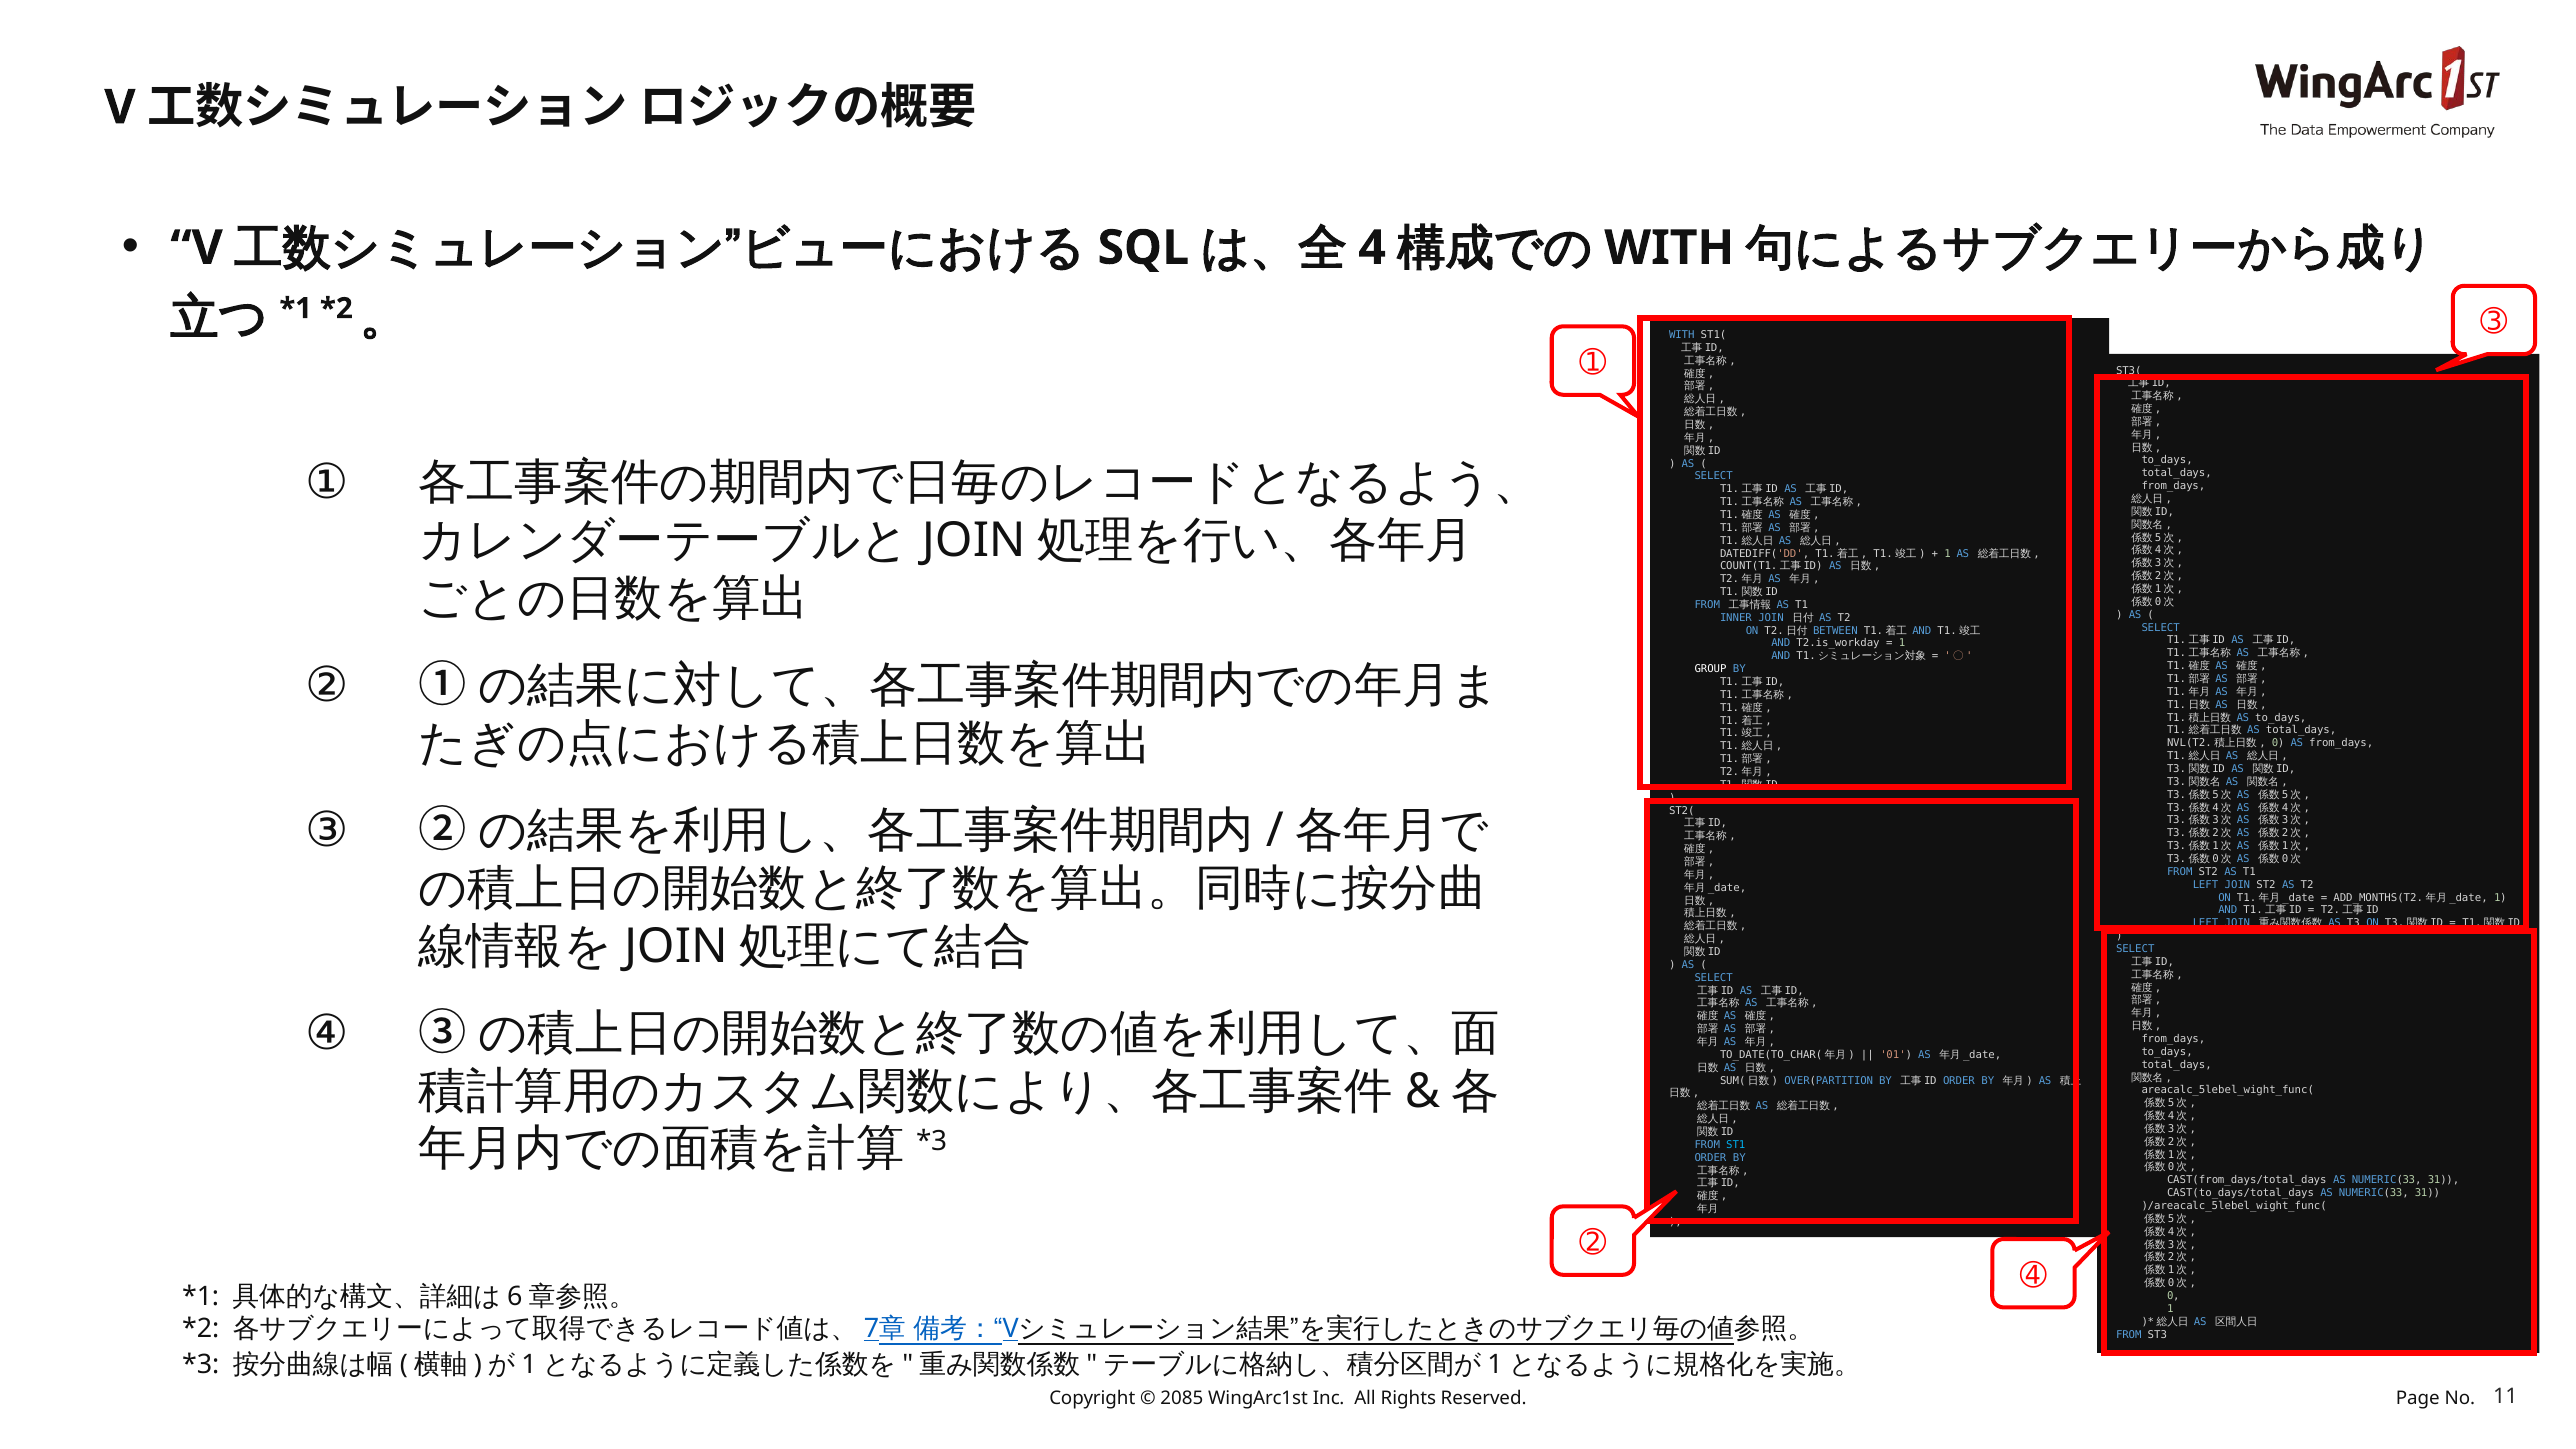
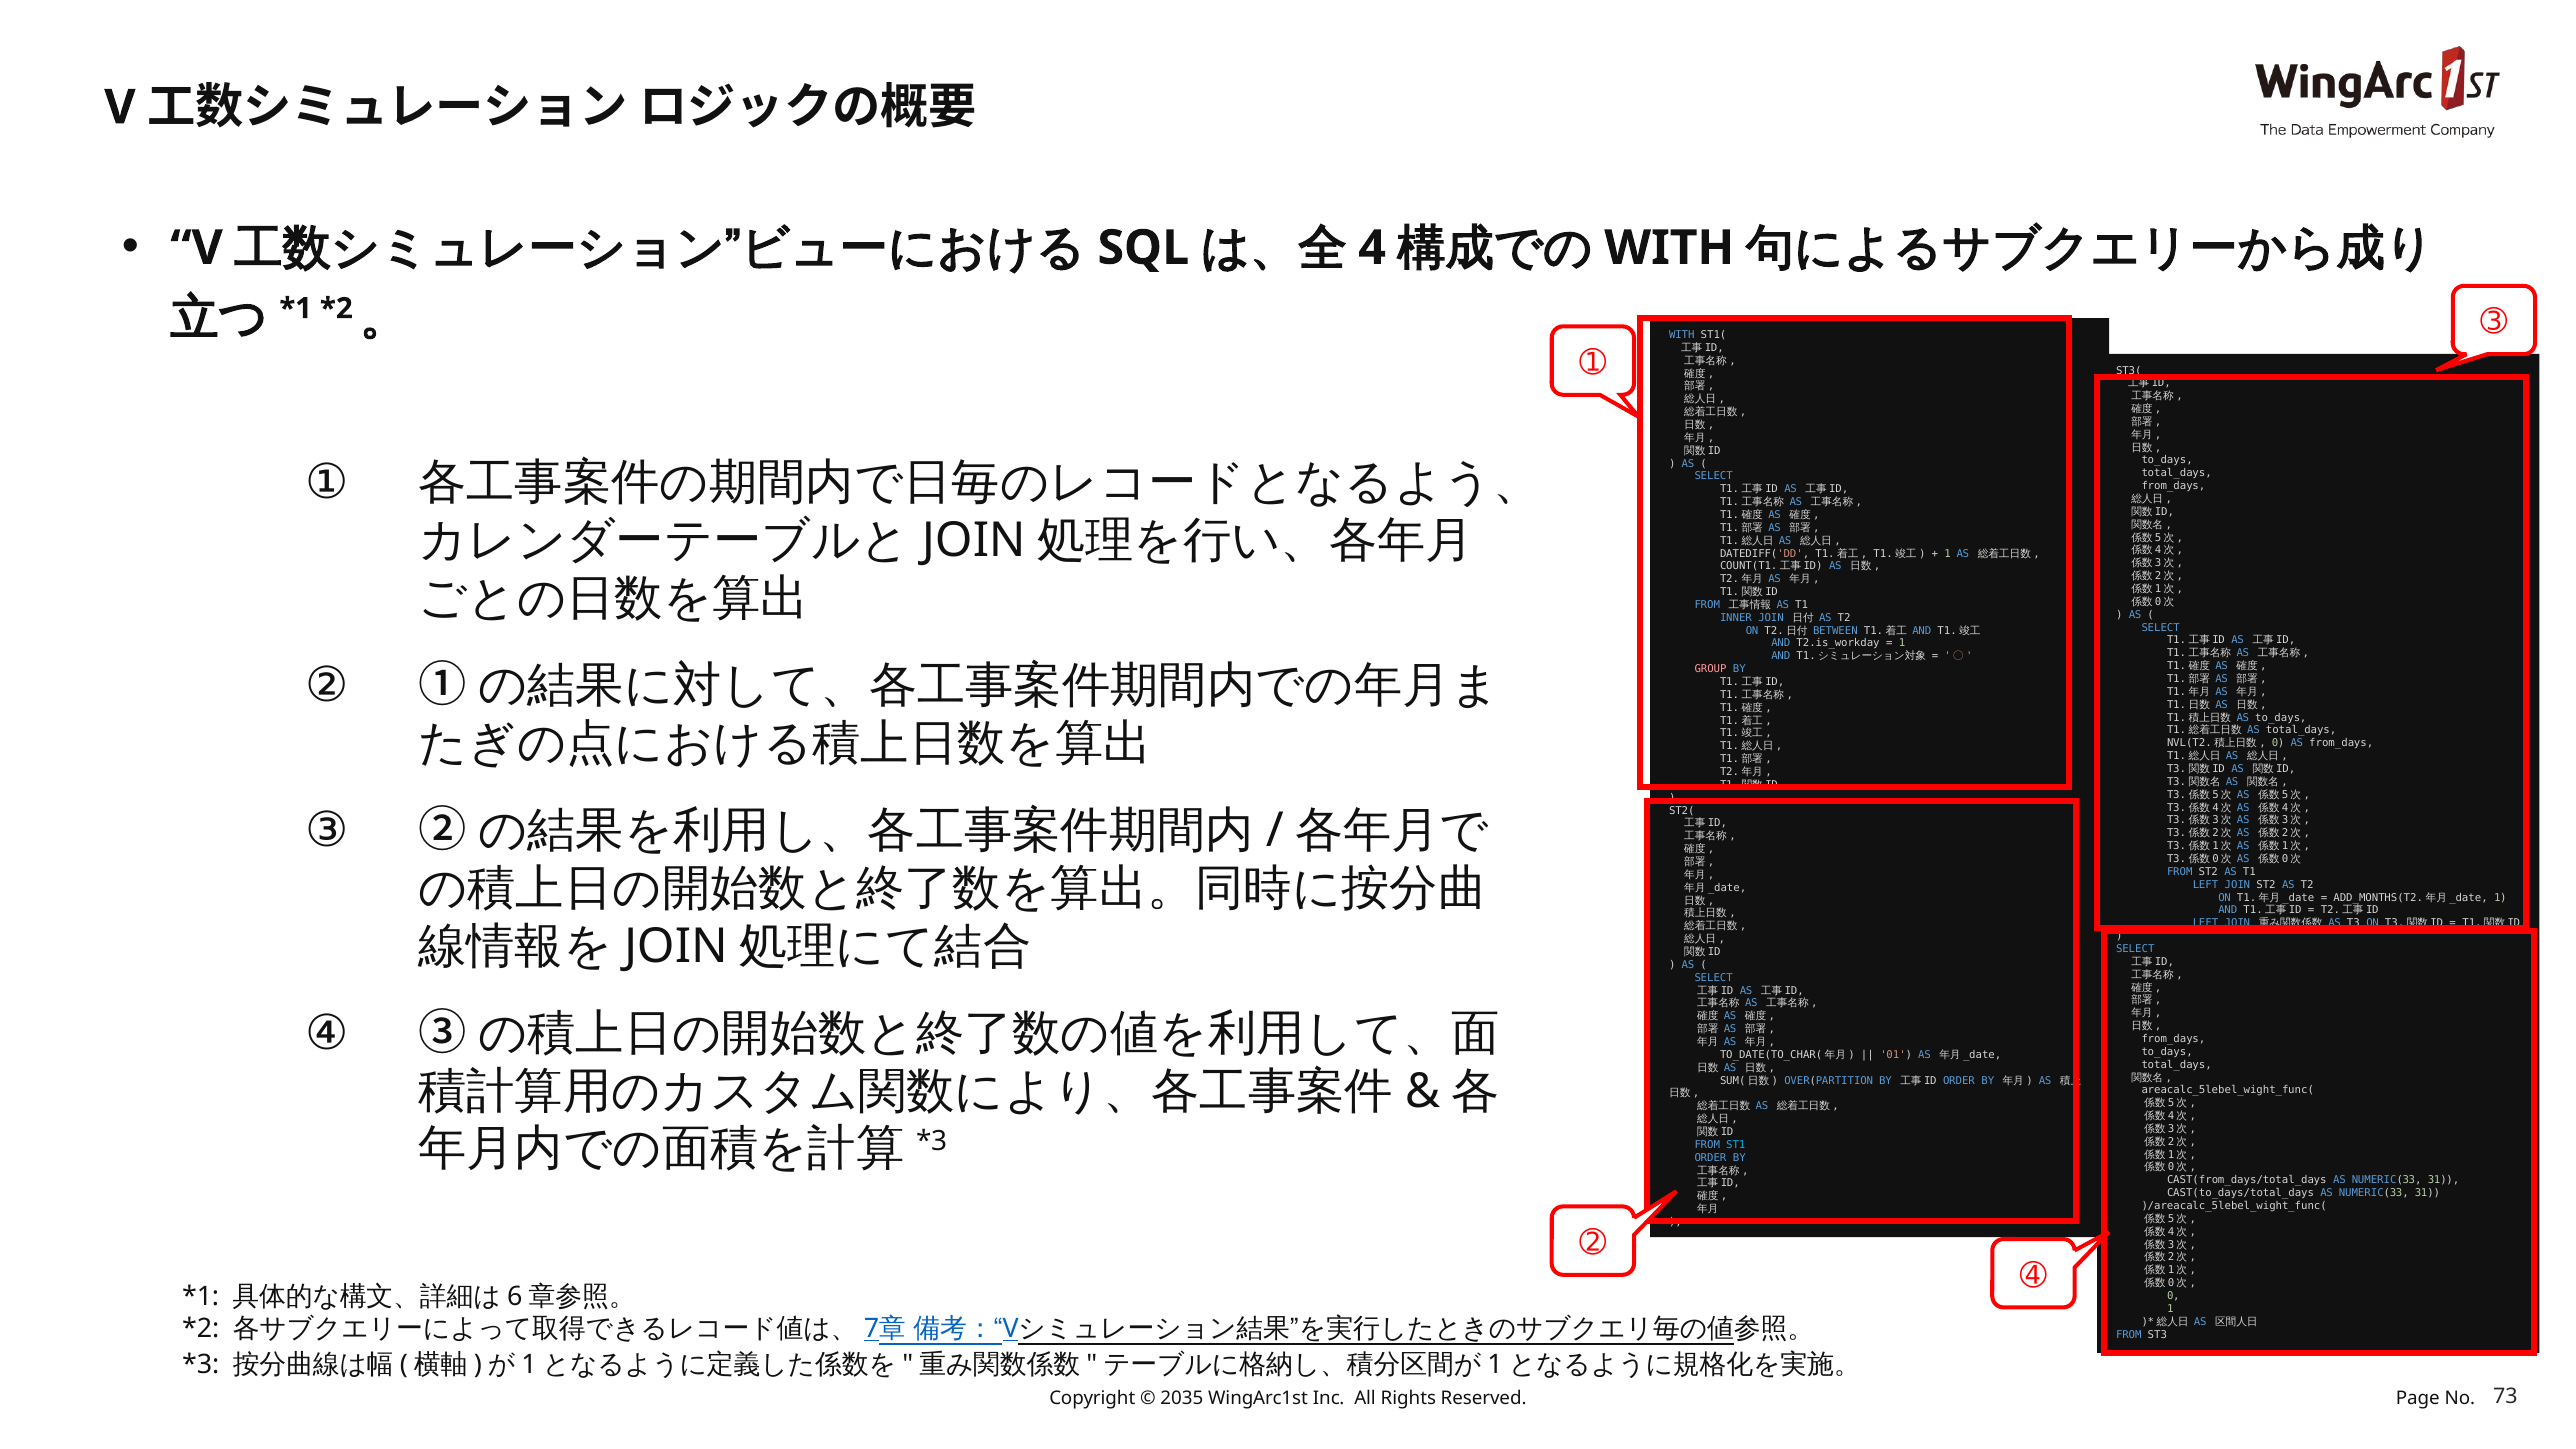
GROUP colour: white -> pink
2085: 2085 -> 2035
11: 11 -> 73
